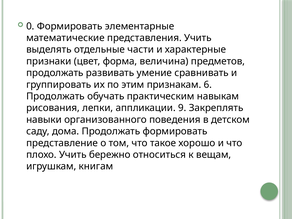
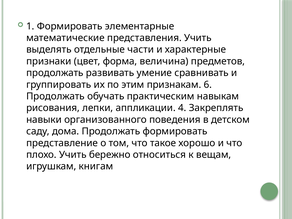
0: 0 -> 1
9: 9 -> 4
